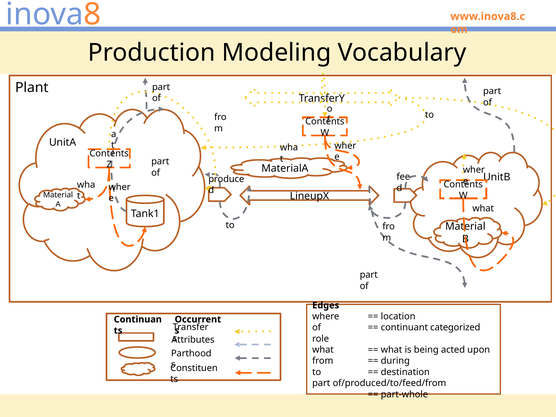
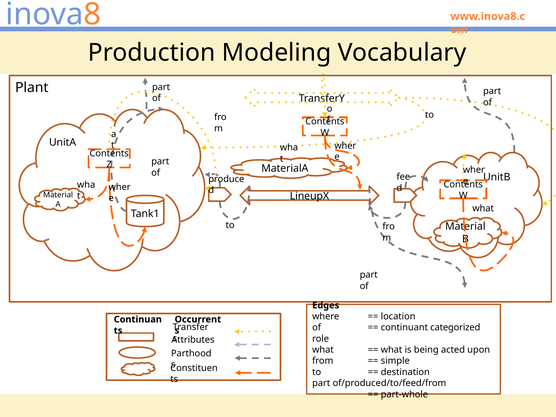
during: during -> simple
